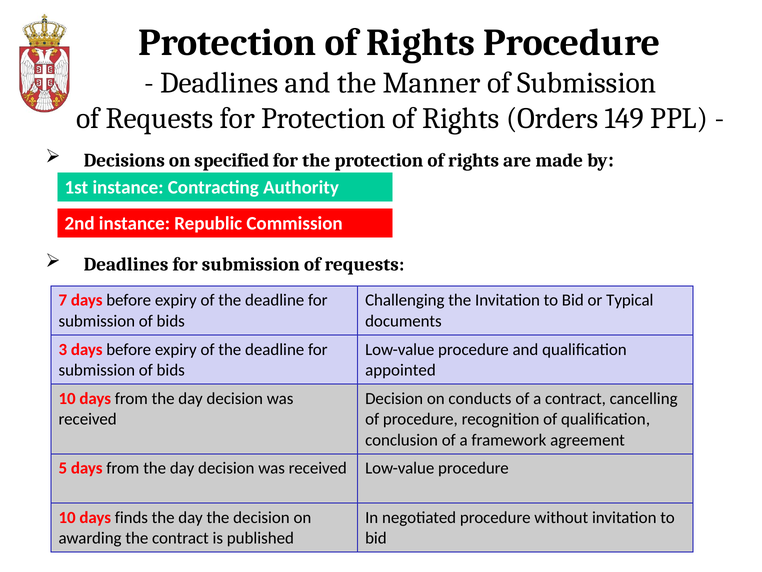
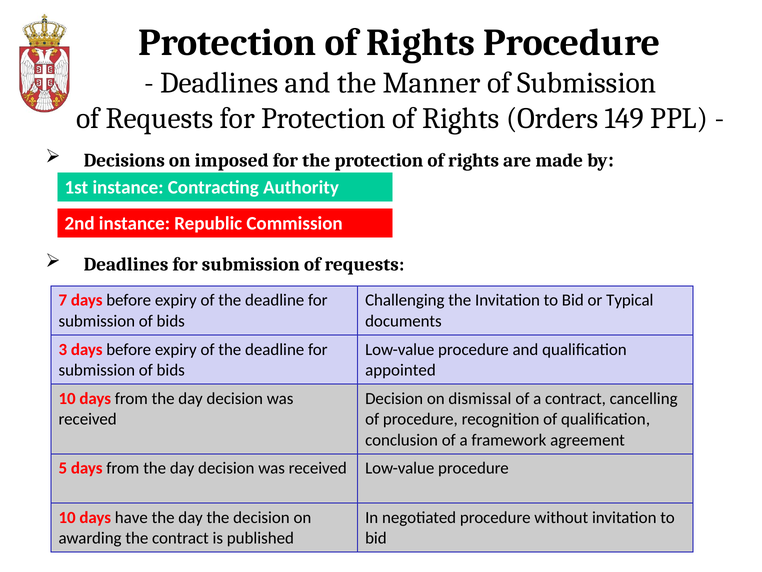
specified: specified -> imposed
conducts: conducts -> dismissal
finds: finds -> have
